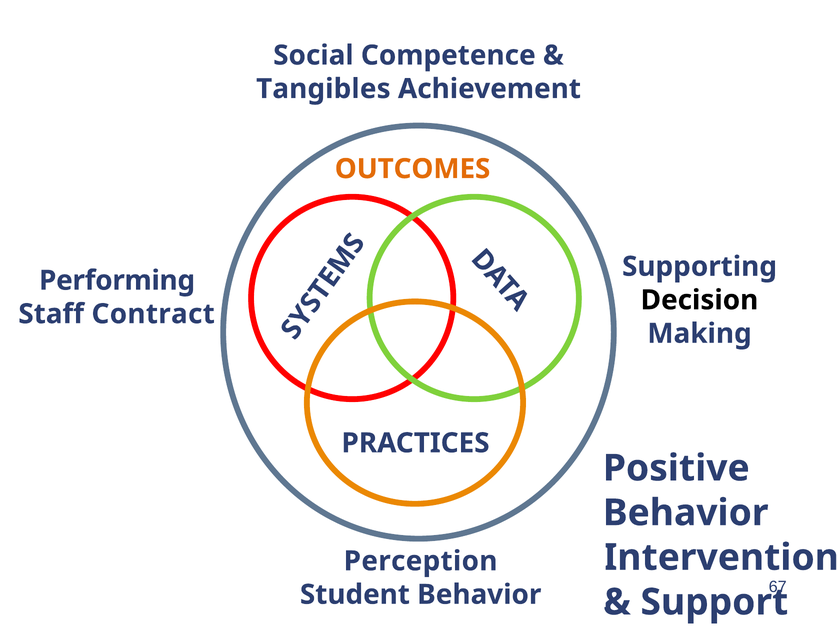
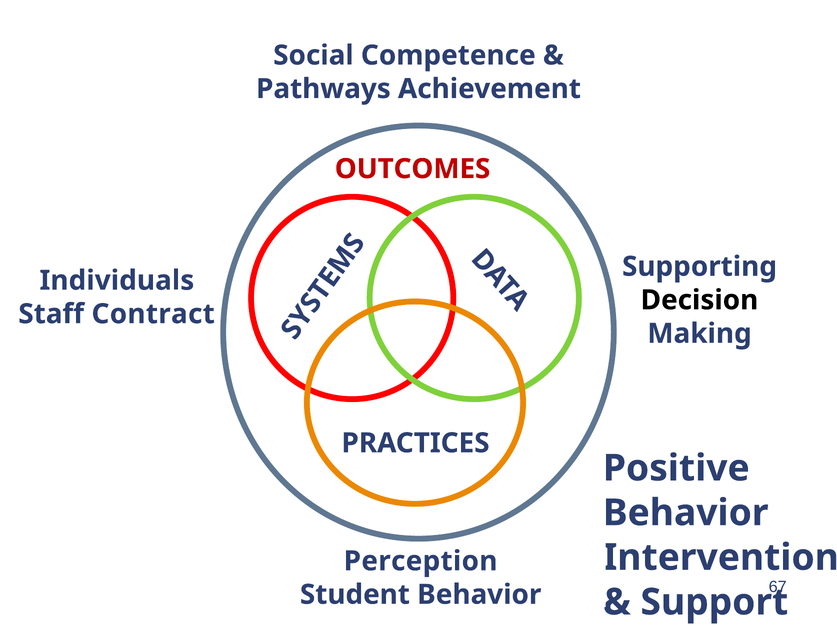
Tangibles: Tangibles -> Pathways
OUTCOMES colour: orange -> red
Performing: Performing -> Individuals
